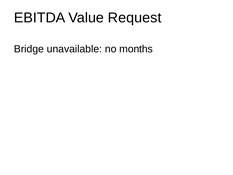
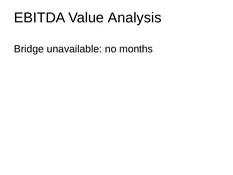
Request: Request -> Analysis
